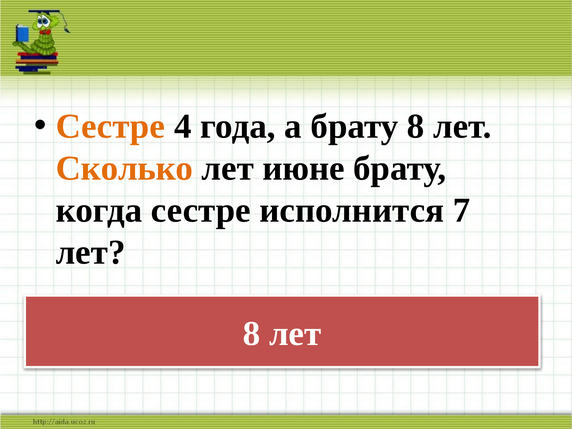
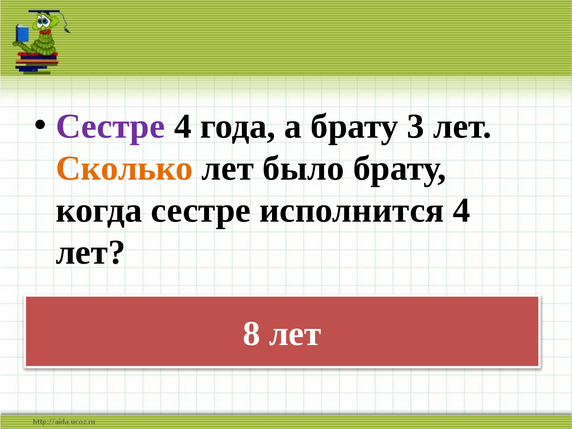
Сестре at (110, 126) colour: orange -> purple
брату 8: 8 -> 3
июне: июне -> было
исполнится 7: 7 -> 4
